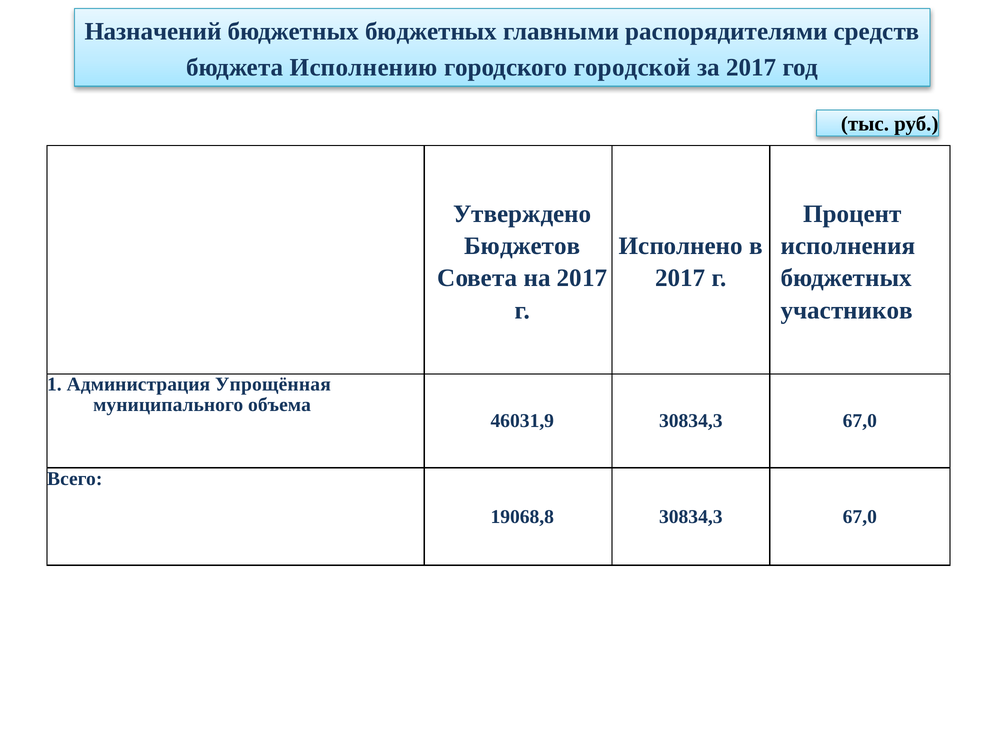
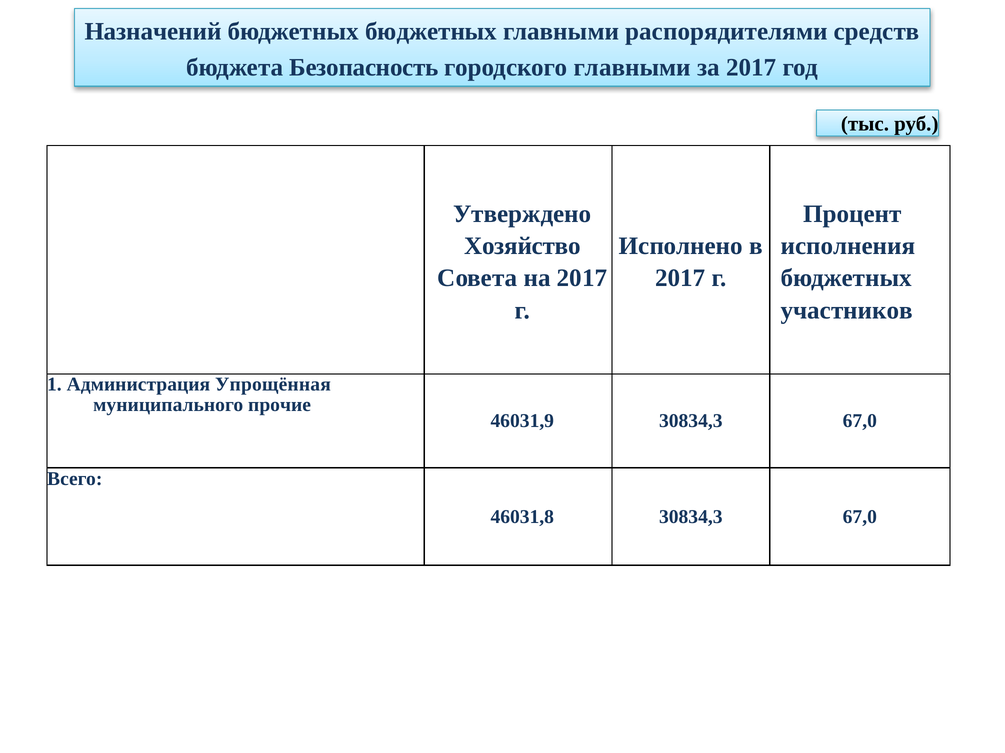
Исполнению: Исполнению -> Безопасность
городского городской: городской -> главными
Бюджетов: Бюджетов -> Хозяйство
объема: объема -> прочие
19068,8: 19068,8 -> 46031,8
